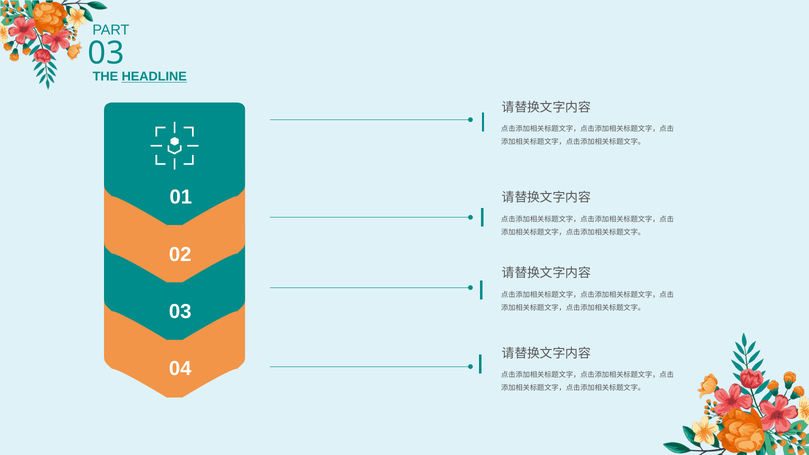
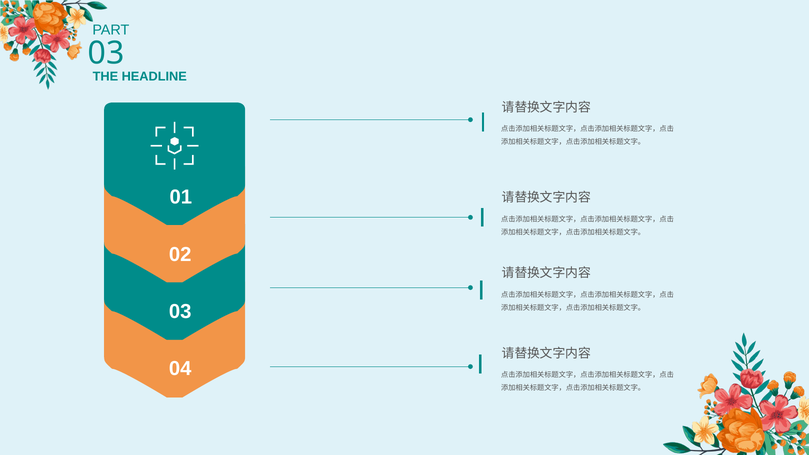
HEADLINE underline: present -> none
